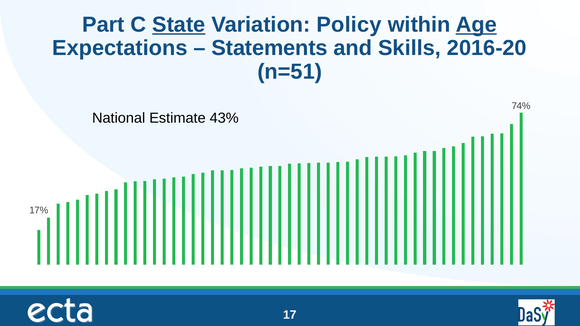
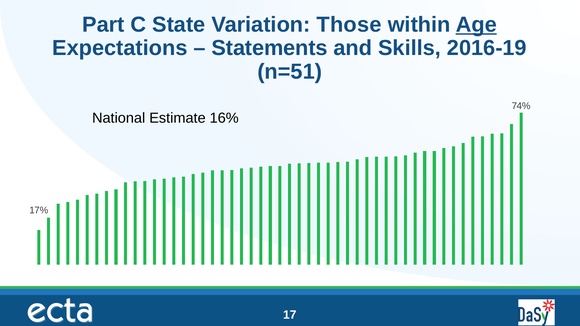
State underline: present -> none
Policy: Policy -> Those
2016-20: 2016-20 -> 2016-19
43%: 43% -> 16%
